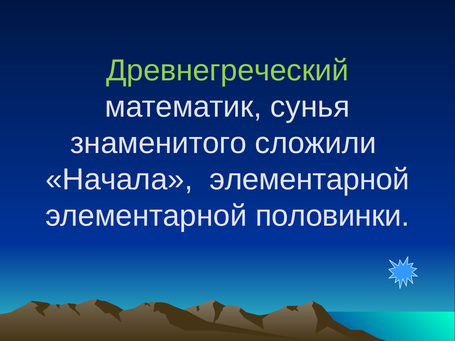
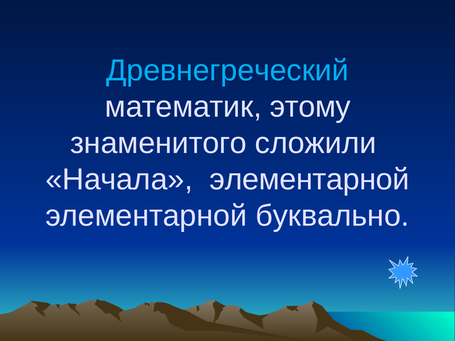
Древнегреческий colour: light green -> light blue
сунья: сунья -> этому
половинки: половинки -> буквально
